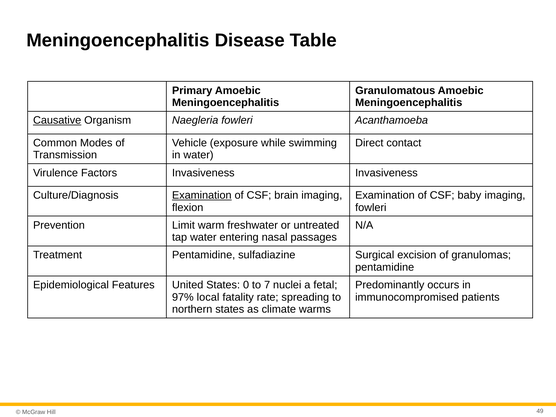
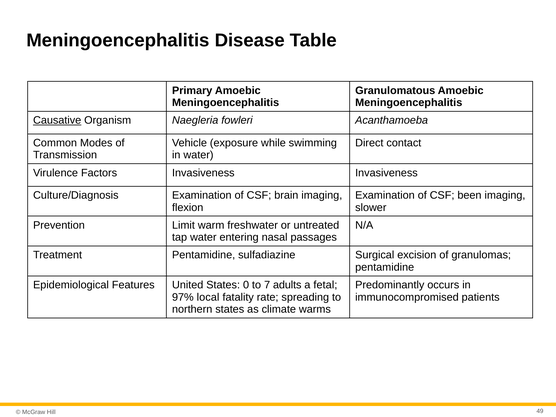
Examination at (202, 195) underline: present -> none
baby: baby -> been
fowleri at (371, 207): fowleri -> slower
nuclei: nuclei -> adults
